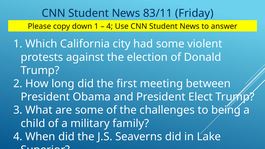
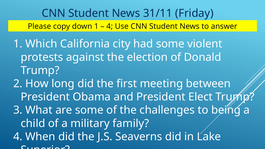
83/11: 83/11 -> 31/11
